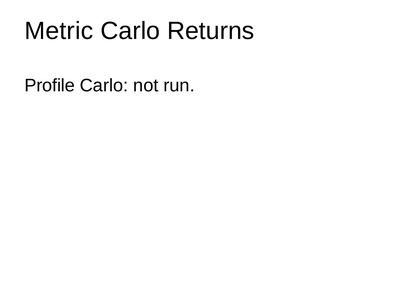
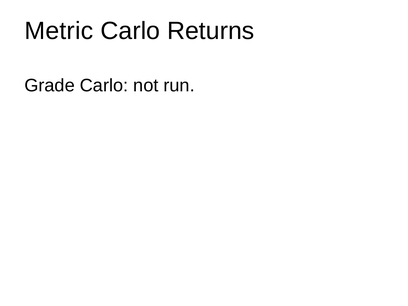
Profile: Profile -> Grade
